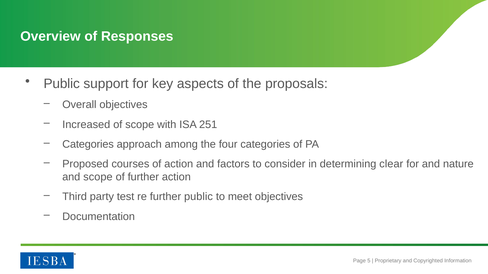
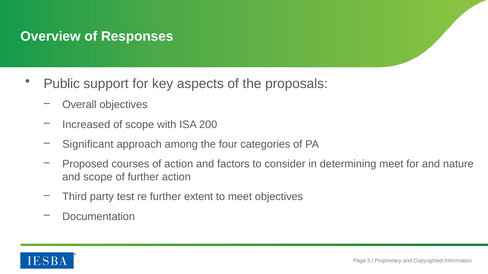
251: 251 -> 200
Categories at (88, 145): Categories -> Significant
determining clear: clear -> meet
further public: public -> extent
